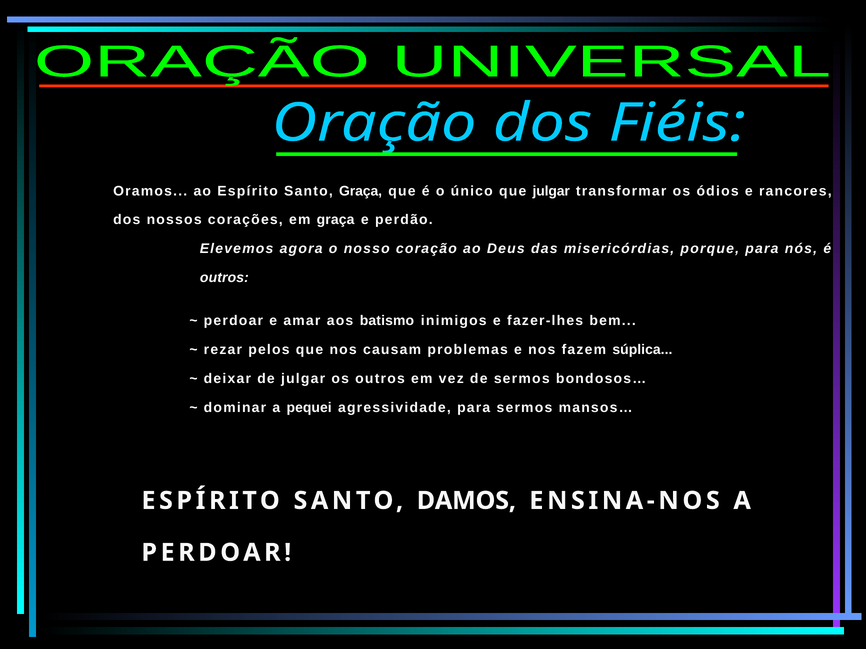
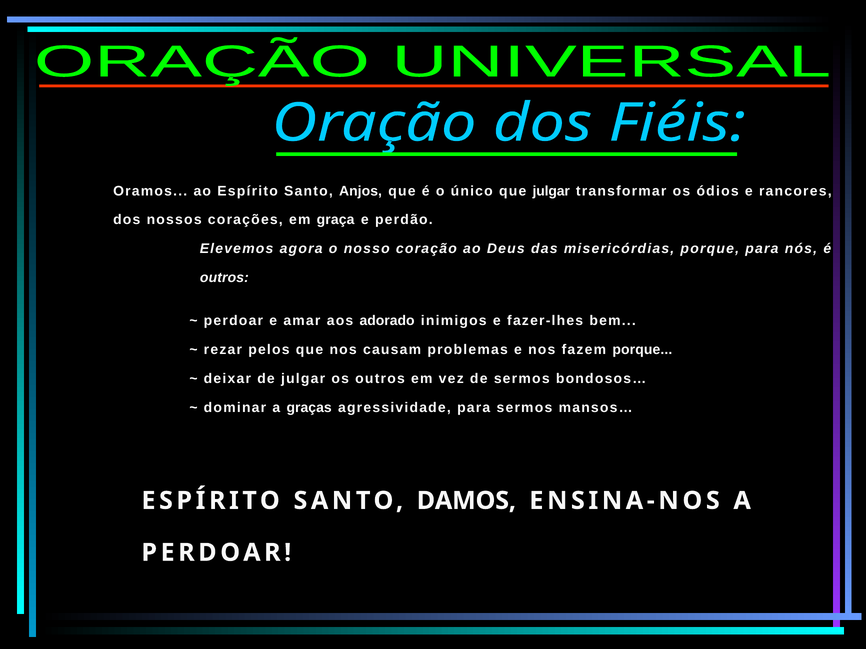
Santo Graça: Graça -> Anjos
batismo: batismo -> adorado
fazem súplica: súplica -> porque
pequei: pequei -> graças
